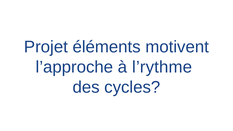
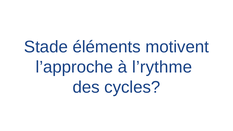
Projet: Projet -> Stade
